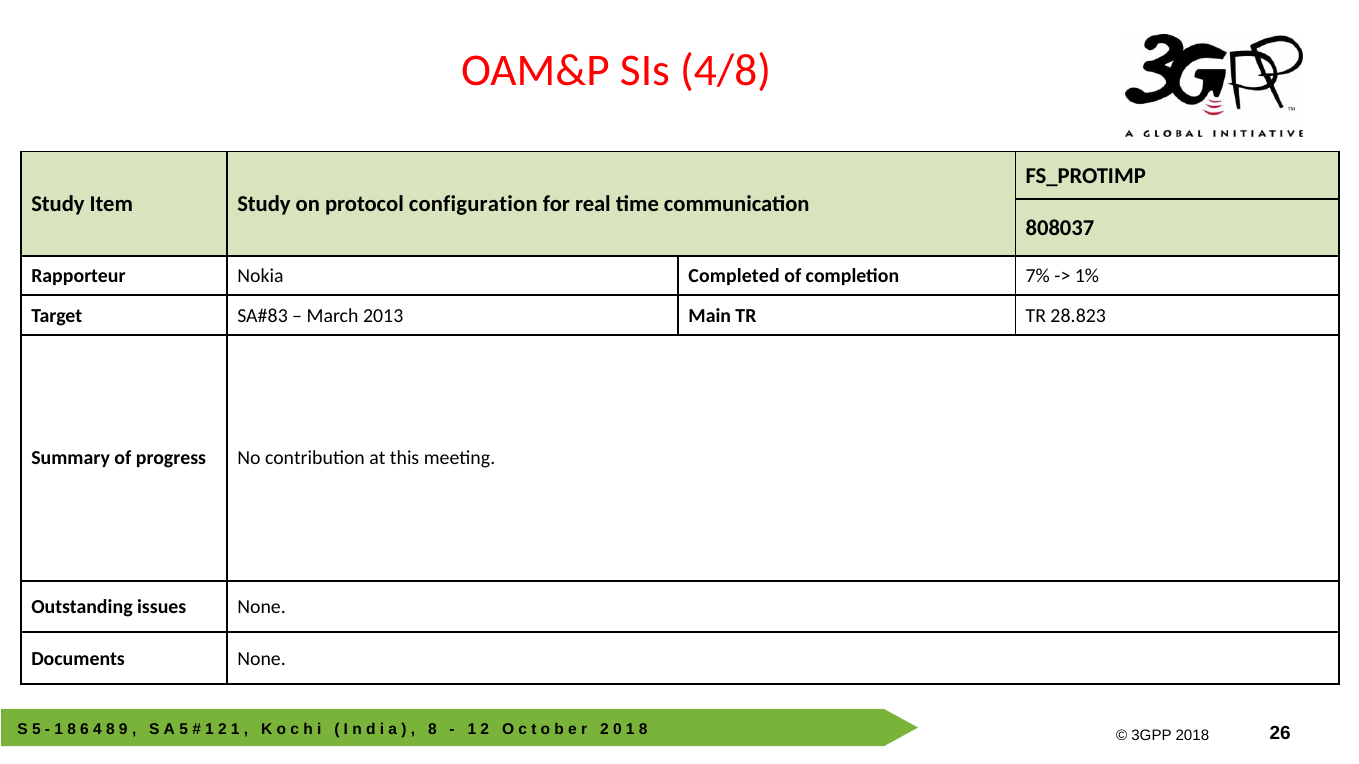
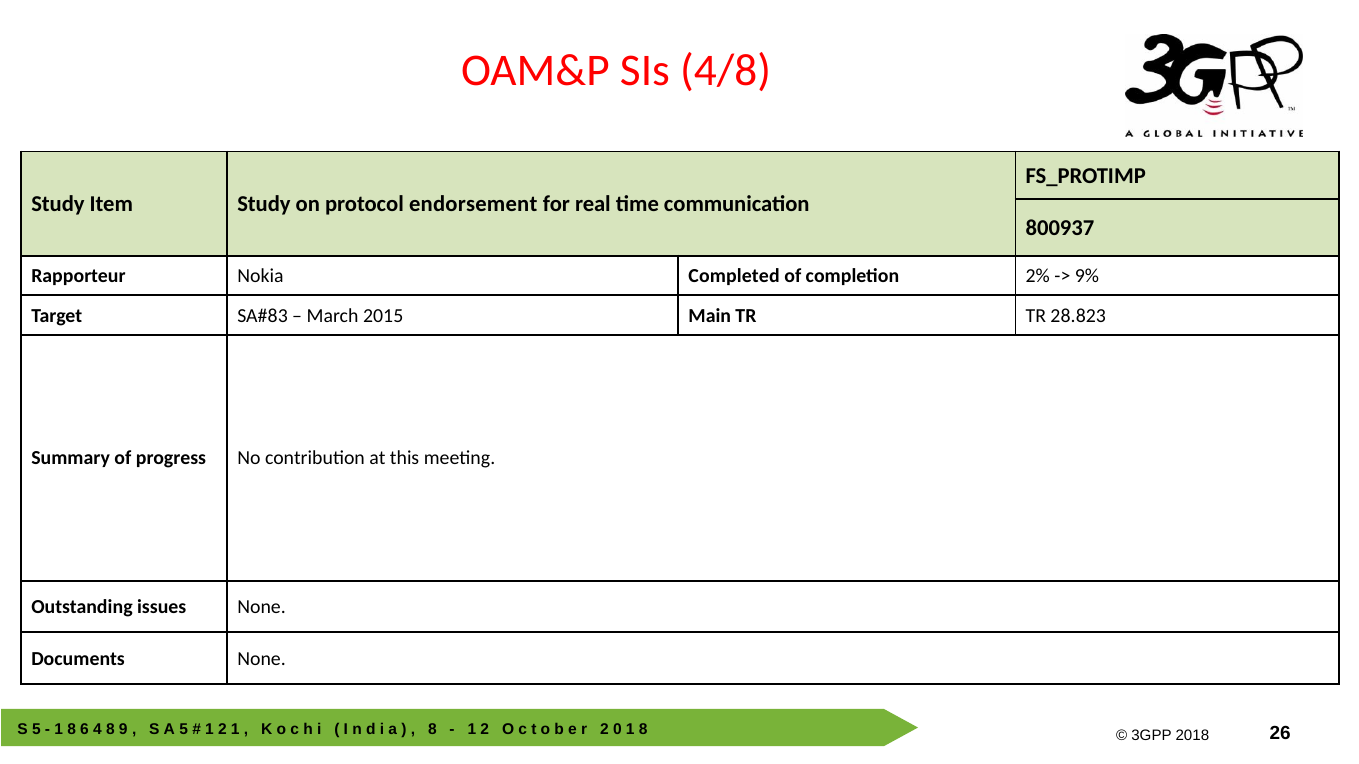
configuration: configuration -> endorsement
808037: 808037 -> 800937
7%: 7% -> 2%
1%: 1% -> 9%
2013: 2013 -> 2015
